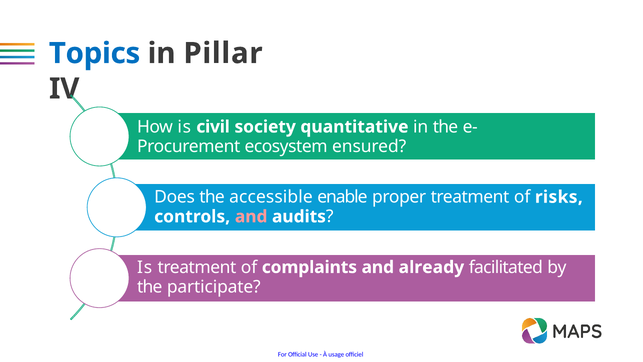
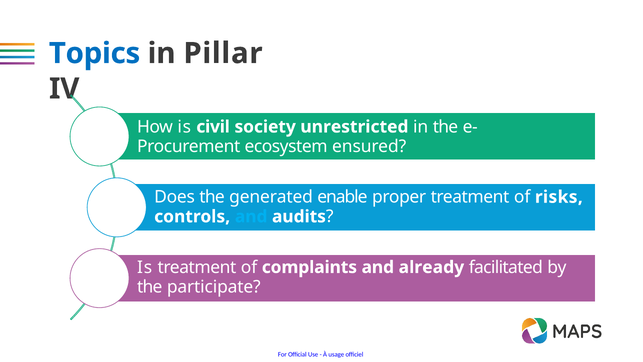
quantitative: quantitative -> unrestricted
accessible: accessible -> generated
and at (251, 216) colour: pink -> light blue
